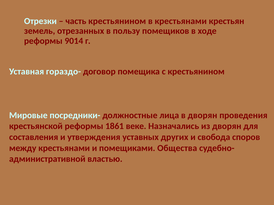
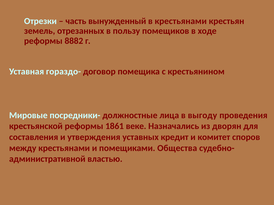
часть крестьянином: крестьянином -> вынужденный
9014: 9014 -> 8882
в дворян: дворян -> выгоду
других: других -> кредит
свобода: свобода -> комитет
